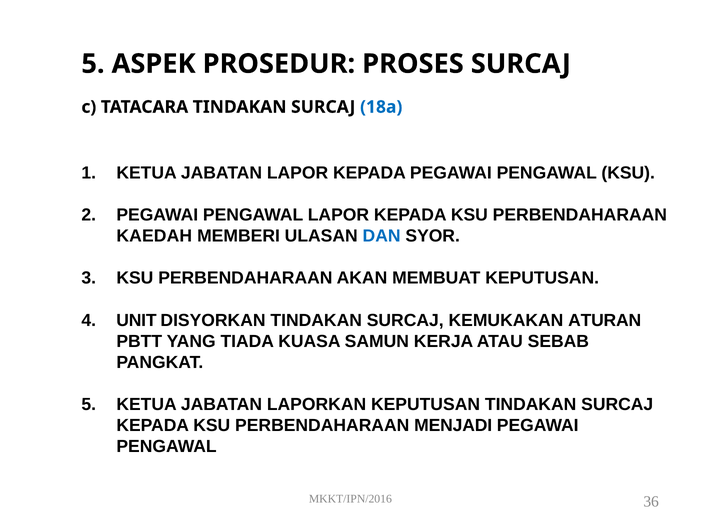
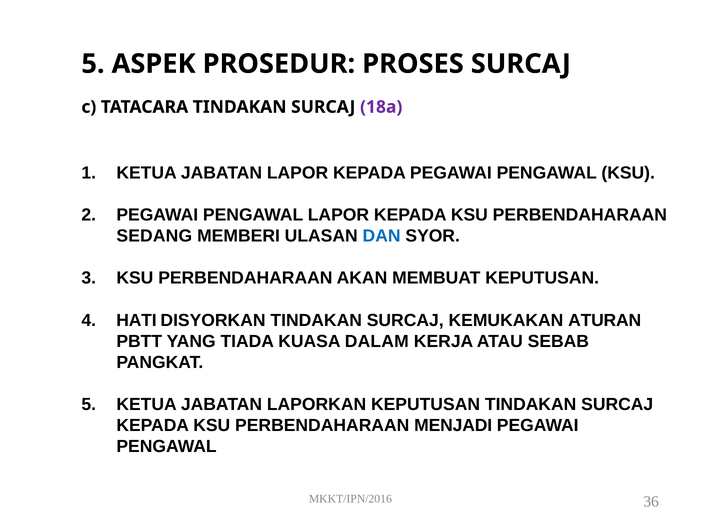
18a colour: blue -> purple
KAEDAH: KAEDAH -> SEDANG
UNIT: UNIT -> HATI
SAMUN: SAMUN -> DALAM
